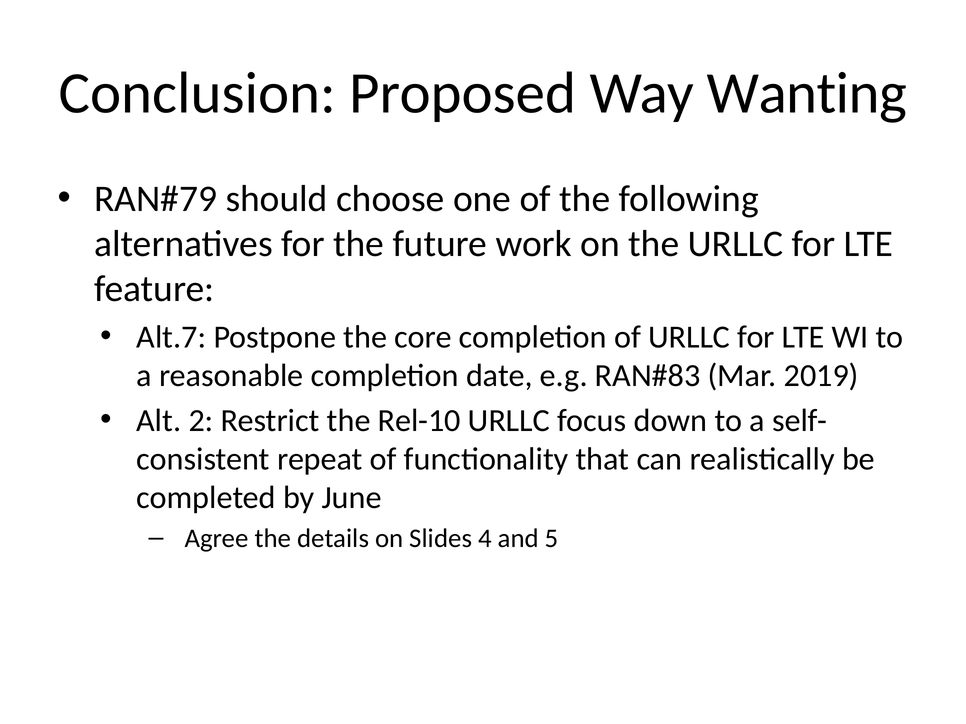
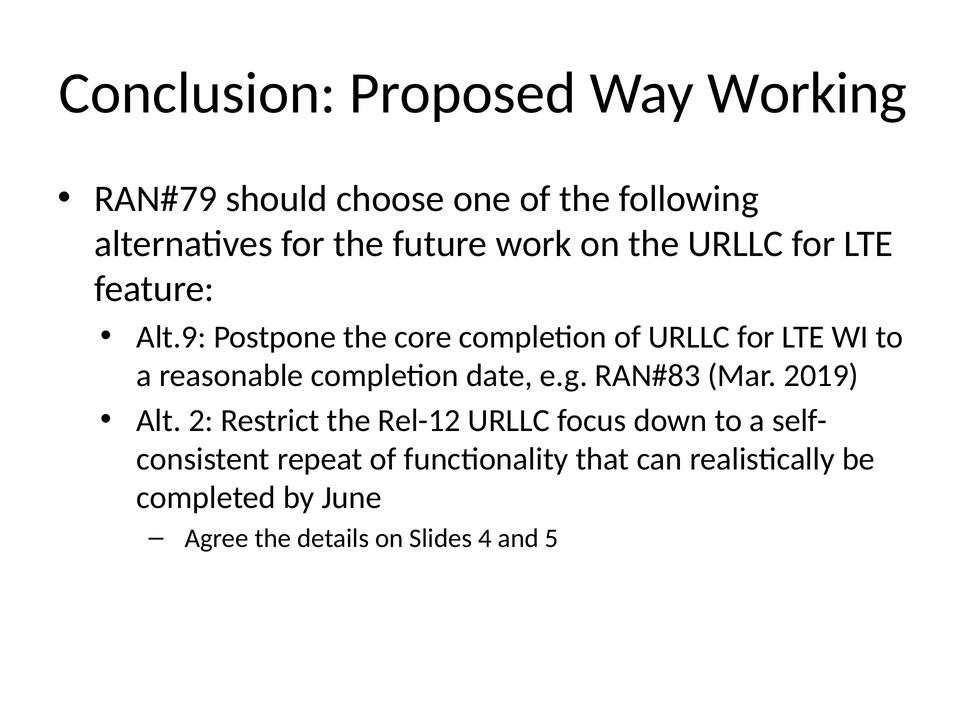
Wanting: Wanting -> Working
Alt.7: Alt.7 -> Alt.9
Rel-10: Rel-10 -> Rel-12
